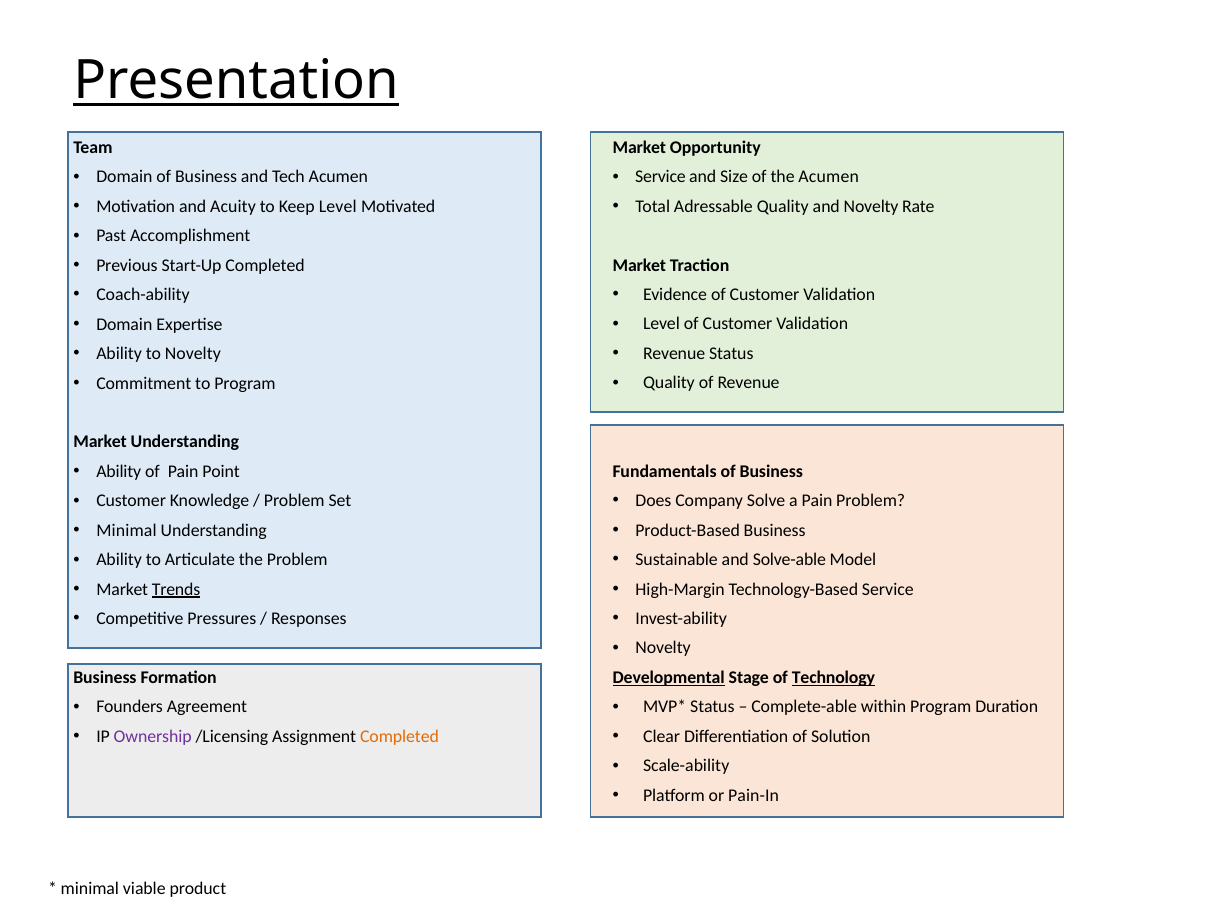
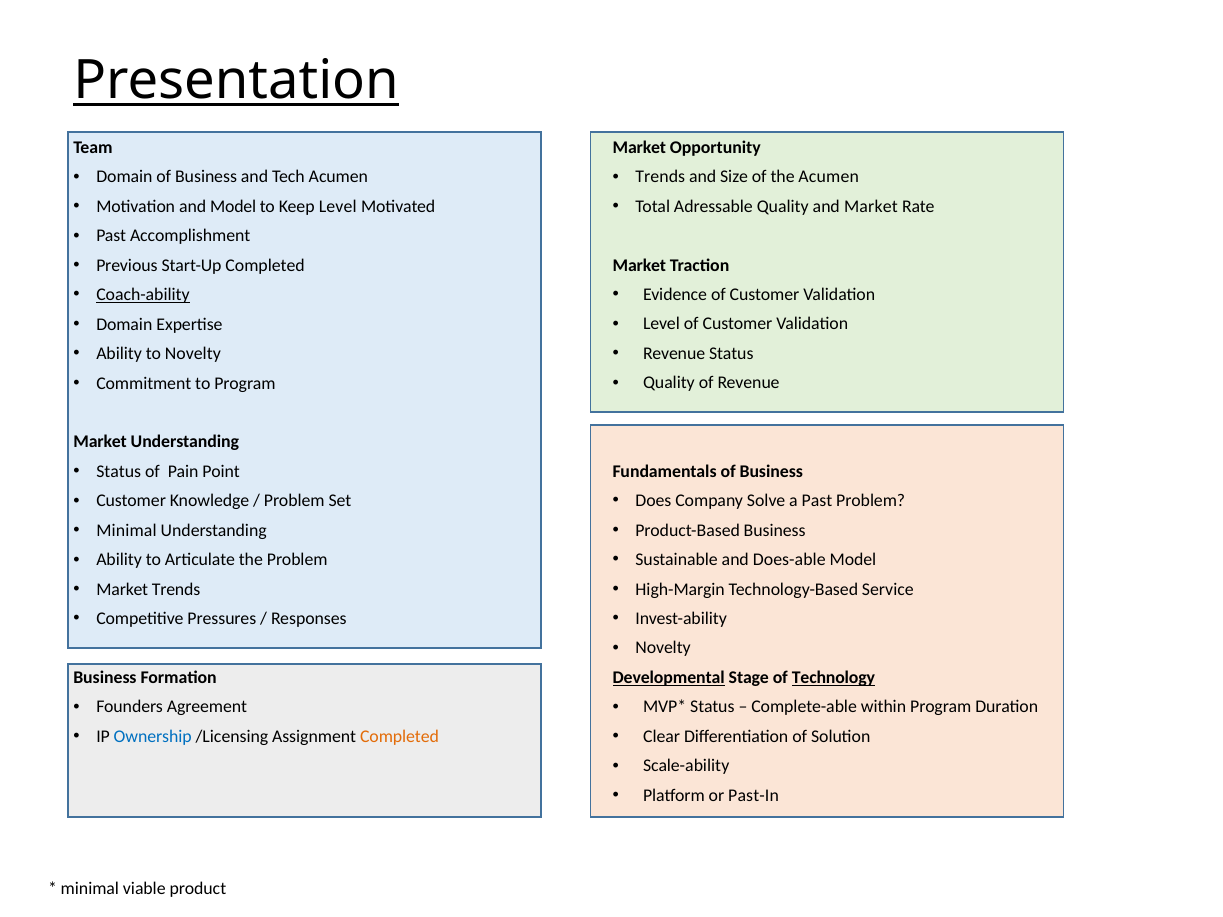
Service at (660, 177): Service -> Trends
and Acuity: Acuity -> Model
and Novelty: Novelty -> Market
Coach-ability underline: none -> present
Ability at (119, 472): Ability -> Status
a Pain: Pain -> Past
Solve-able: Solve-able -> Does-able
Trends at (176, 589) underline: present -> none
Ownership colour: purple -> blue
Pain-In: Pain-In -> Past-In
